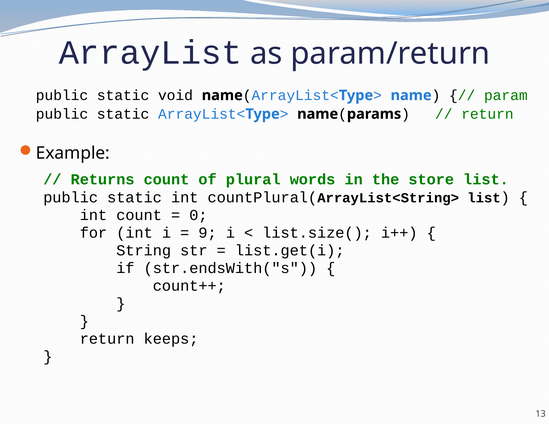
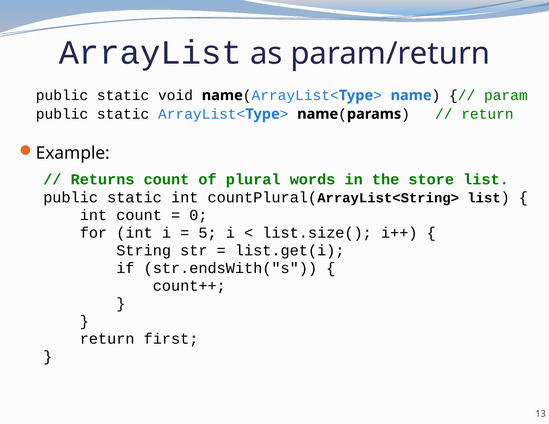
9: 9 -> 5
keeps: keeps -> first
